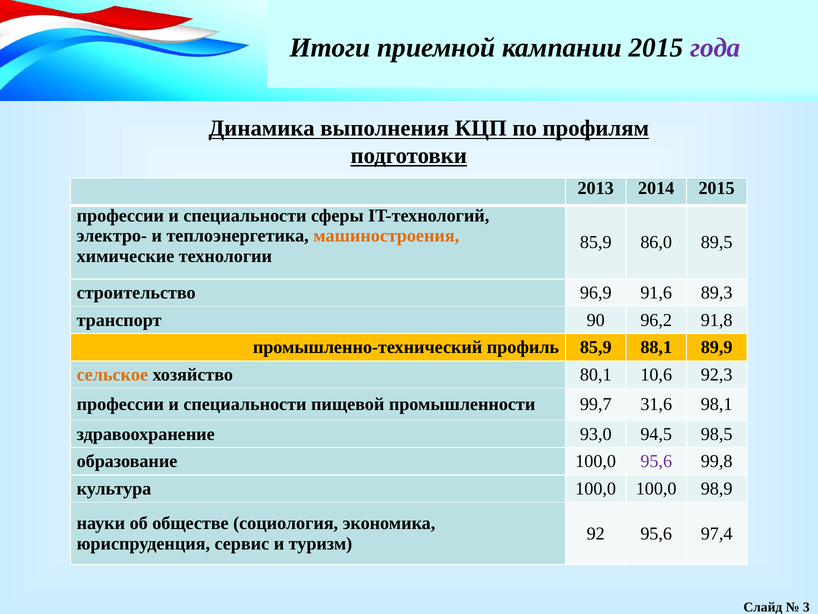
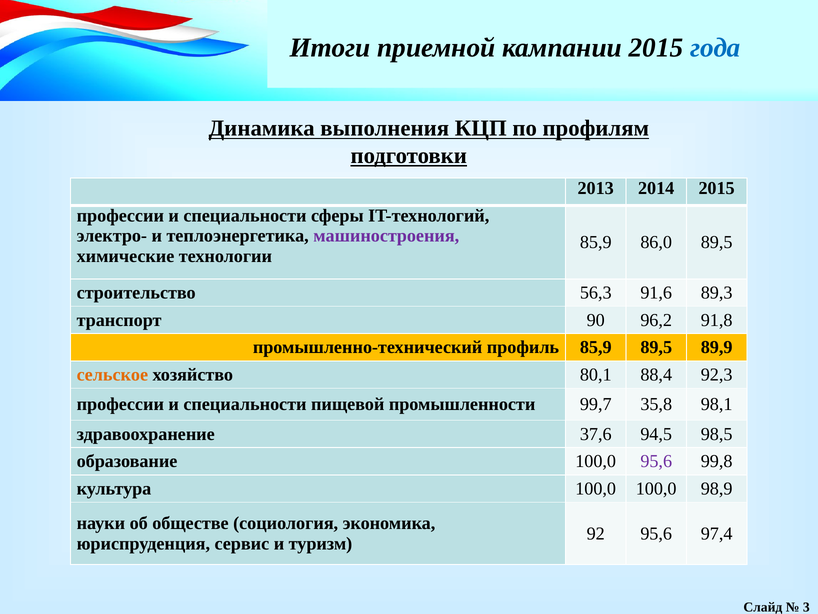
года colour: purple -> blue
машиностроения colour: orange -> purple
96,9: 96,9 -> 56,3
85,9 88,1: 88,1 -> 89,5
10,6: 10,6 -> 88,4
31,6: 31,6 -> 35,8
93,0: 93,0 -> 37,6
